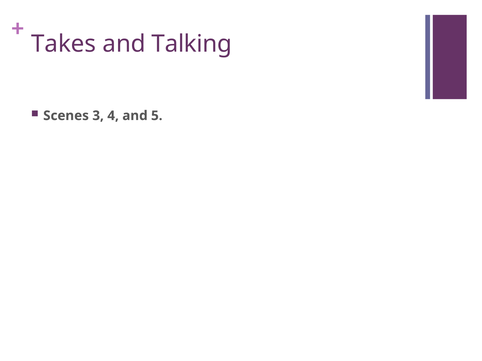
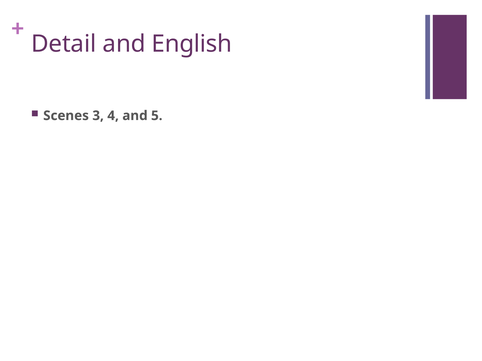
Takes: Takes -> Detail
Talking: Talking -> English
